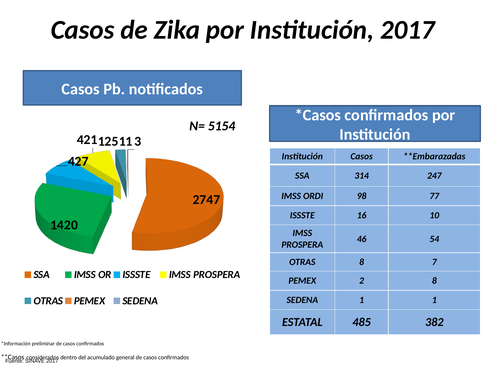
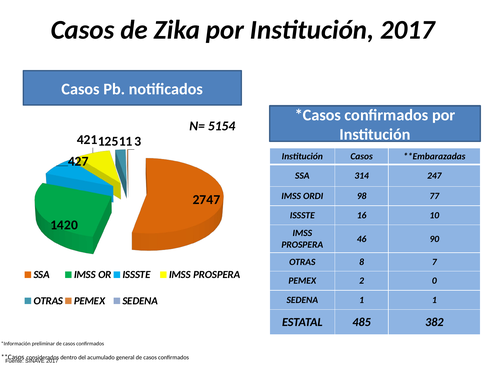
54: 54 -> 90
2 8: 8 -> 0
